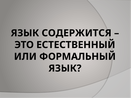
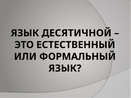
СОДЕРЖИТСЯ: СОДЕРЖИТСЯ -> ДЕСЯТИЧНОЙ
